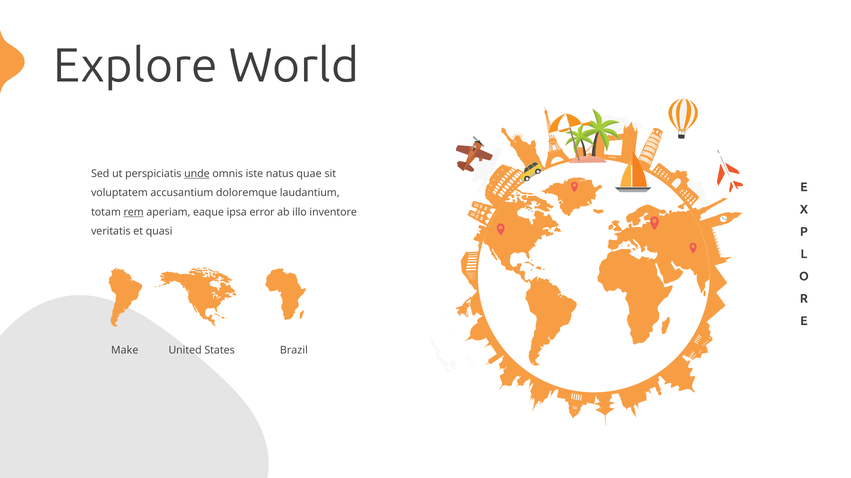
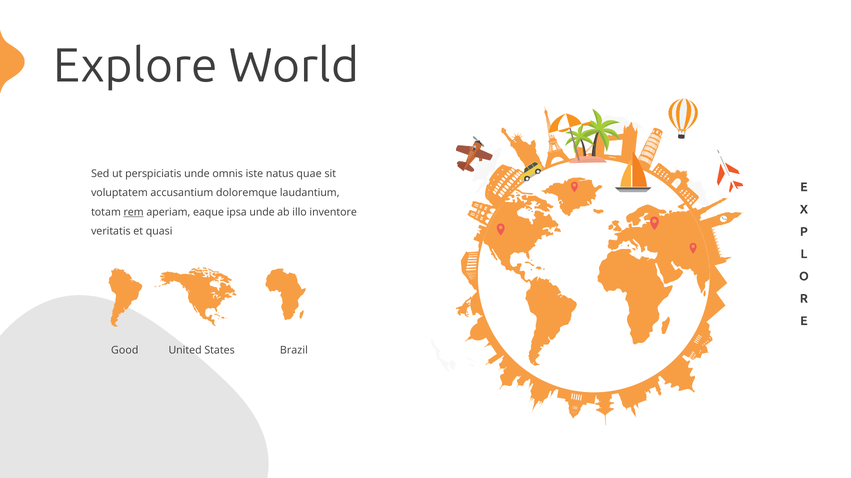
unde at (197, 174) underline: present -> none
ipsa error: error -> unde
Make: Make -> Good
